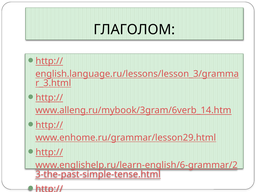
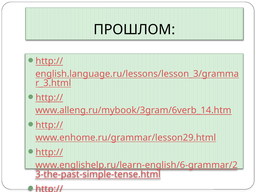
ГЛАГОЛОМ: ГЛАГОЛОМ -> ПРОШЛОМ
